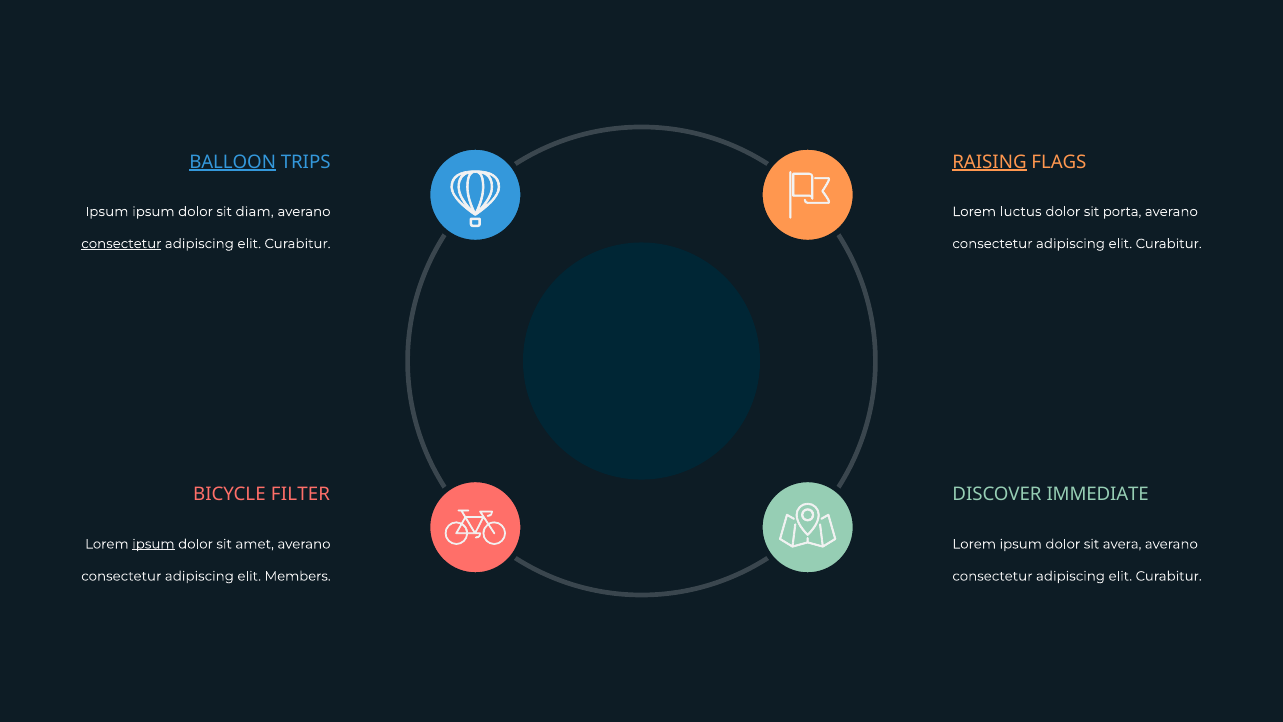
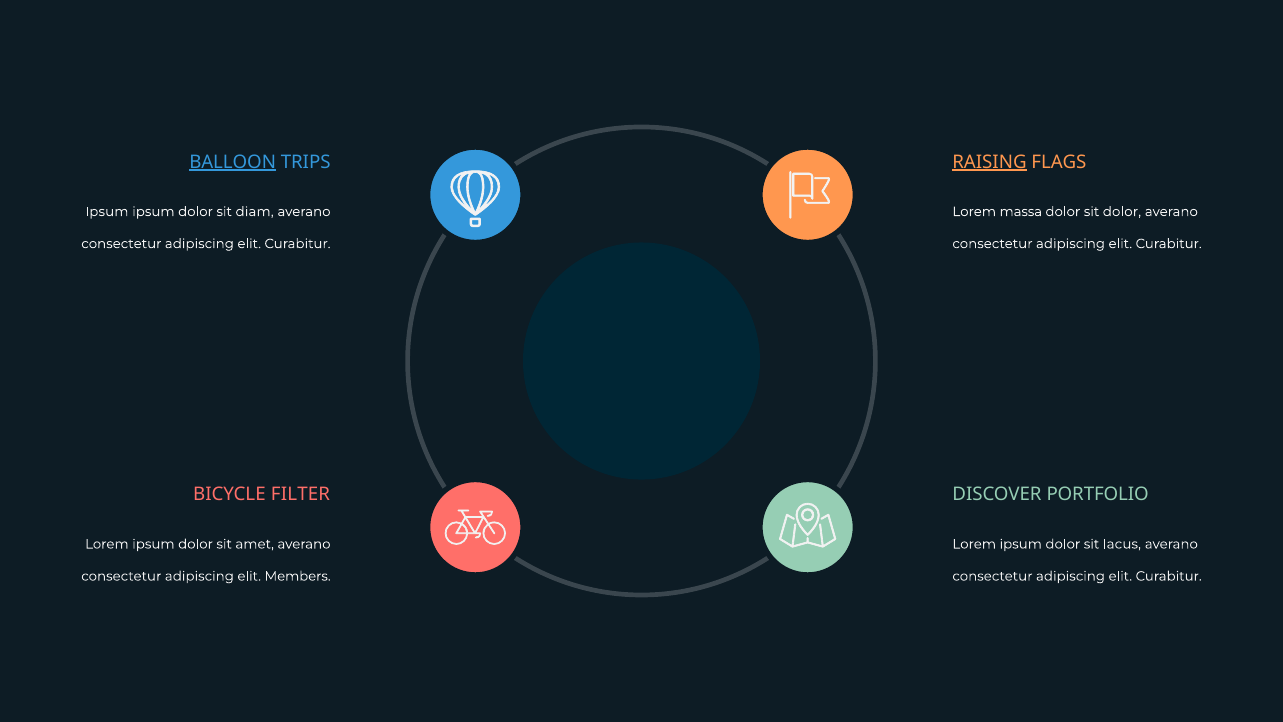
luctus: luctus -> massa
sit porta: porta -> dolor
consectetur at (121, 244) underline: present -> none
IMMEDIATE: IMMEDIATE -> PORTFOLIO
ipsum at (153, 544) underline: present -> none
avera: avera -> lacus
